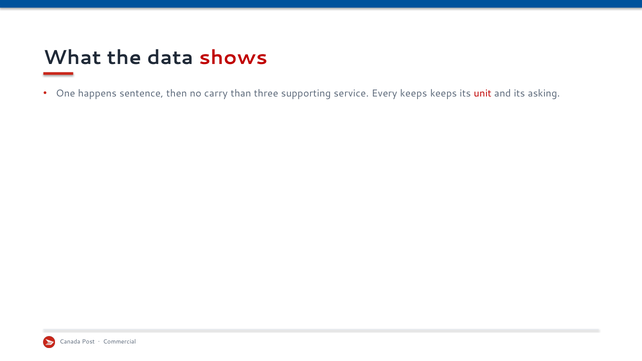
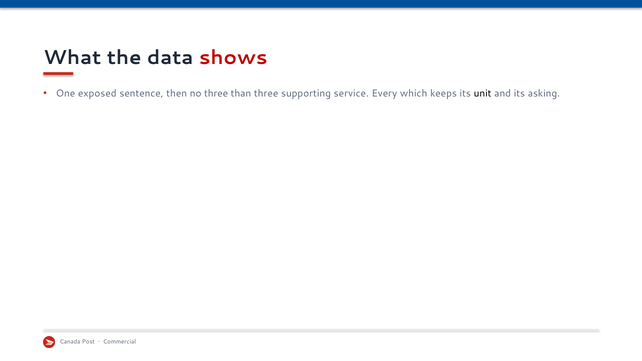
happens: happens -> exposed
no carry: carry -> three
Every keeps: keeps -> which
unit colour: red -> black
